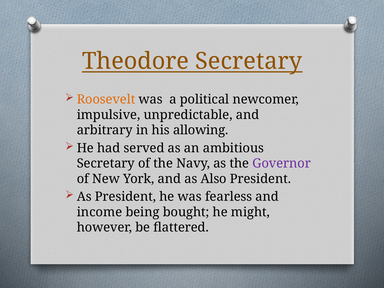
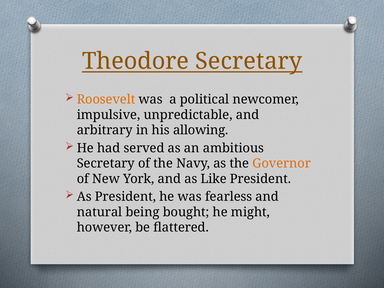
Governor colour: purple -> orange
Also: Also -> Like
income: income -> natural
